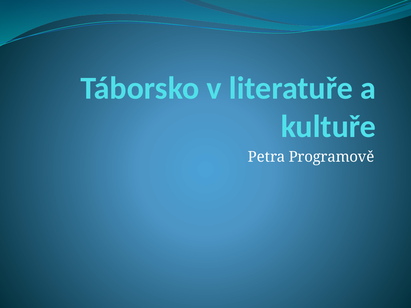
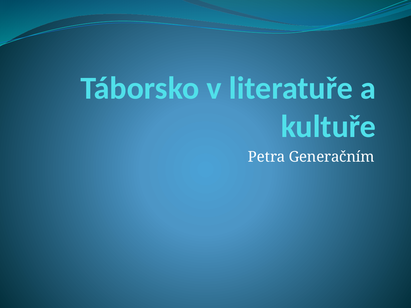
Programově: Programově -> Generačním
